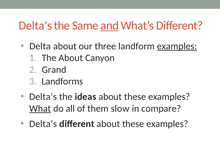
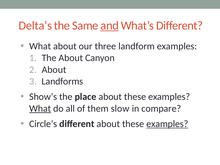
Delta at (40, 46): Delta -> What
examples at (177, 46) underline: present -> none
Grand at (54, 70): Grand -> About
Delta’s at (43, 97): Delta’s -> Show’s
ideas: ideas -> place
Delta’s at (43, 124): Delta’s -> Circle’s
examples at (167, 124) underline: none -> present
